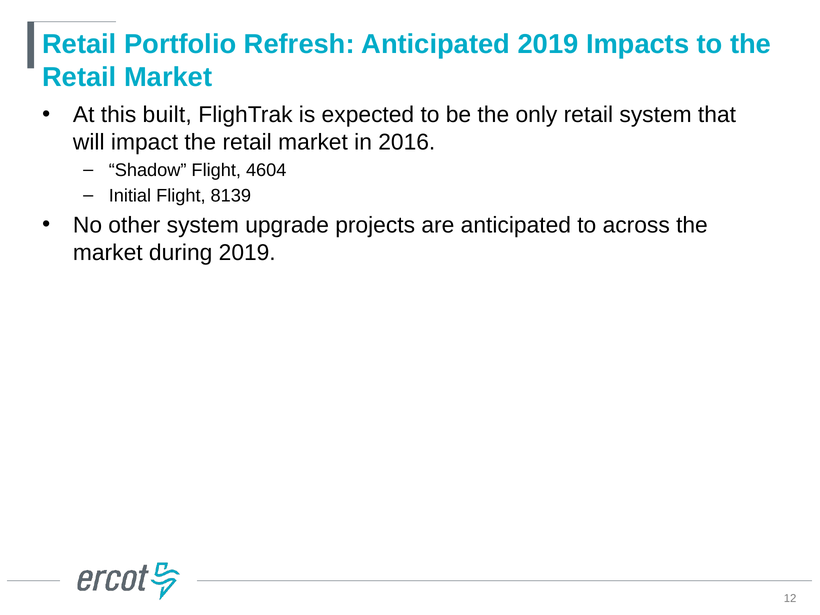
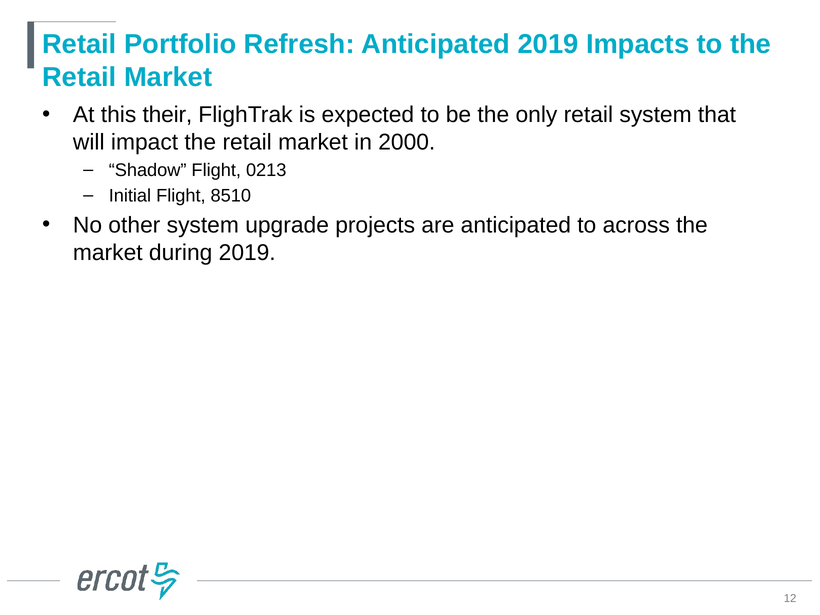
built: built -> their
2016: 2016 -> 2000
4604: 4604 -> 0213
8139: 8139 -> 8510
